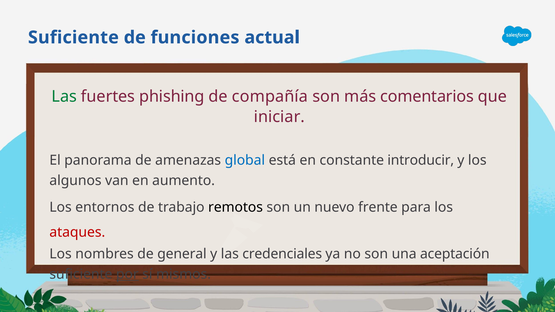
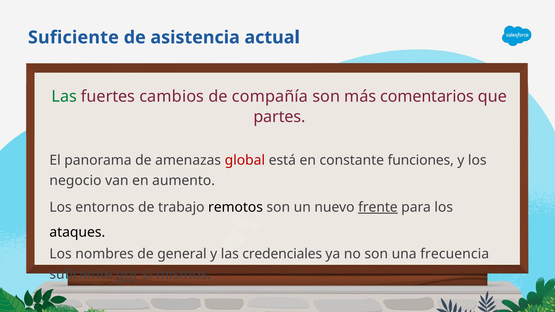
funciones: funciones -> asistencia
phishing: phishing -> cambios
iniciar: iniciar -> partes
global colour: blue -> red
introducir: introducir -> funciones
algunos: algunos -> negocio
frente underline: none -> present
ataques colour: red -> black
aceptación: aceptación -> frecuencia
